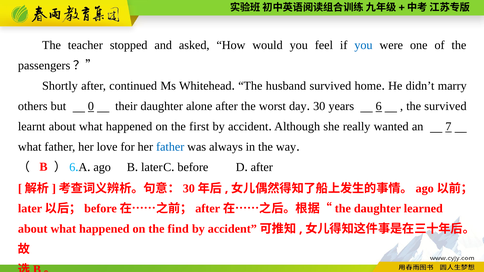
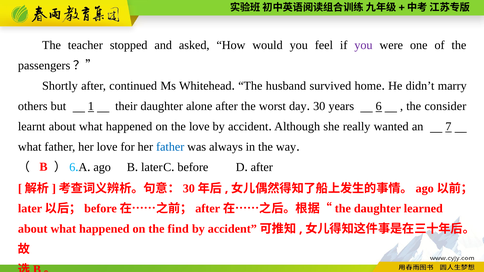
you at (363, 45) colour: blue -> purple
0: 0 -> 1
the survived: survived -> consider
the first: first -> love
